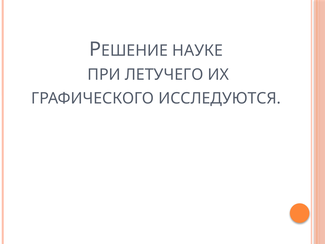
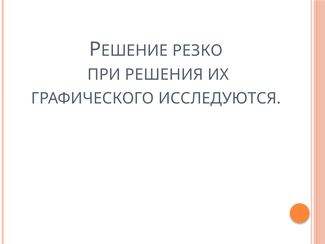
НАУКЕ: НАУКЕ -> РЕЗКО
ЛЕТУЧЕГО: ЛЕТУЧЕГО -> РЕШЕНИЯ
